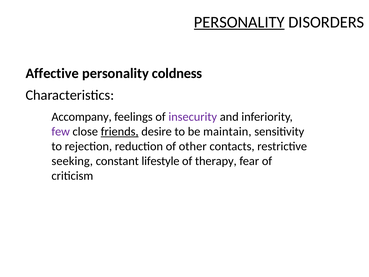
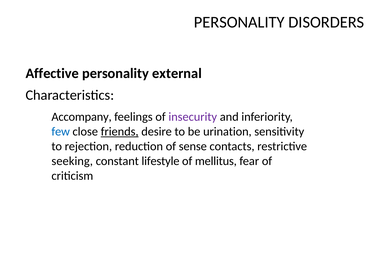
PERSONALITY at (239, 22) underline: present -> none
coldness: coldness -> external
few colour: purple -> blue
maintain: maintain -> urination
other: other -> sense
therapy: therapy -> mellitus
